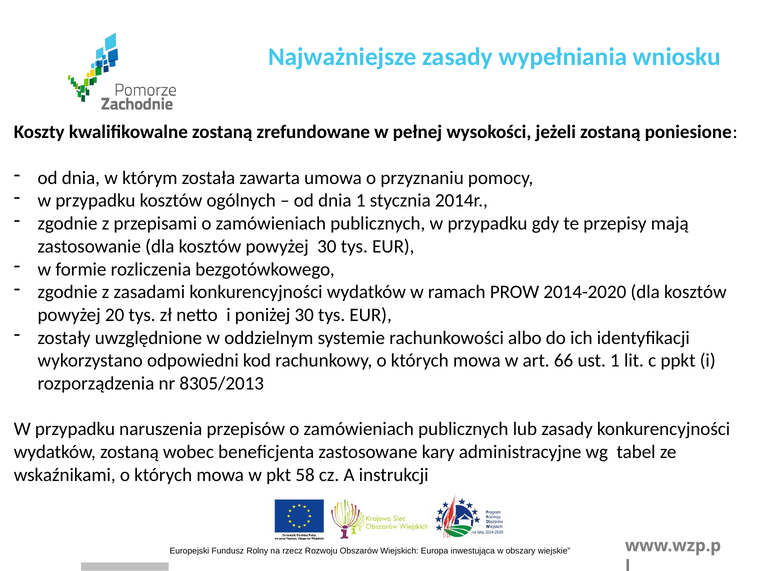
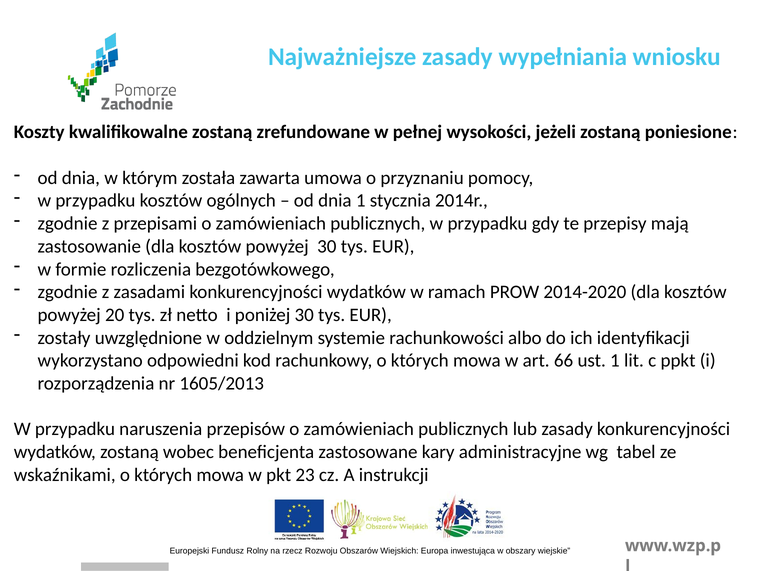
8305/2013: 8305/2013 -> 1605/2013
58: 58 -> 23
